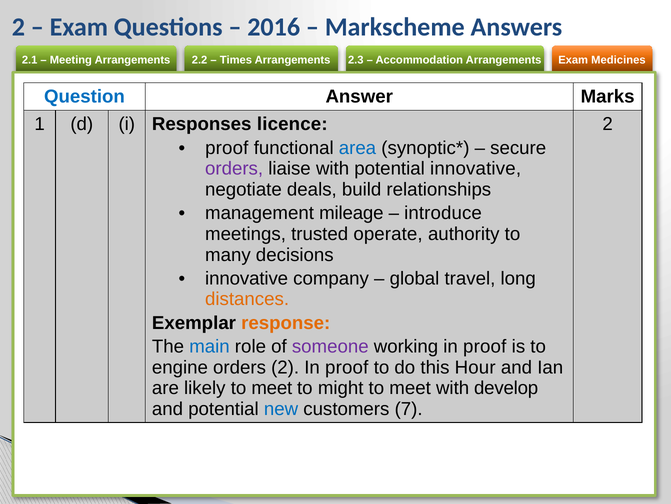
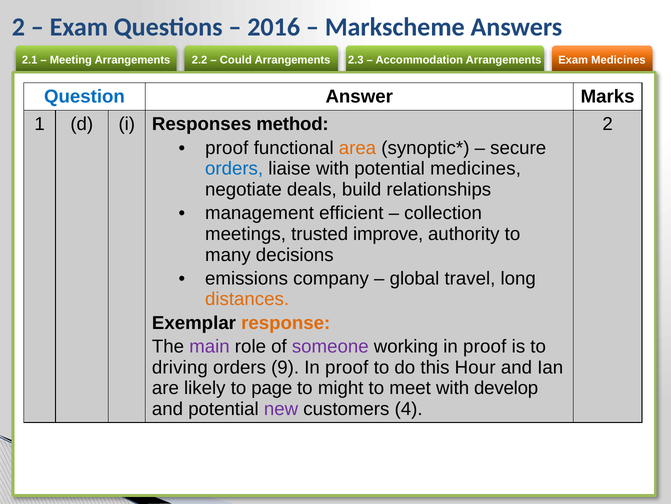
Times: Times -> Could
licence: licence -> method
area colour: blue -> orange
orders at (234, 169) colour: purple -> blue
potential innovative: innovative -> medicines
mileage: mileage -> efficient
introduce: introduce -> collection
operate: operate -> improve
innovative at (247, 278): innovative -> emissions
main colour: blue -> purple
engine: engine -> driving
orders 2: 2 -> 9
likely to meet: meet -> page
new colour: blue -> purple
7: 7 -> 4
